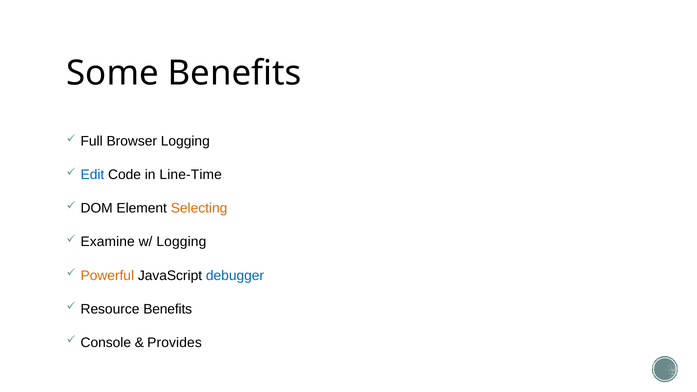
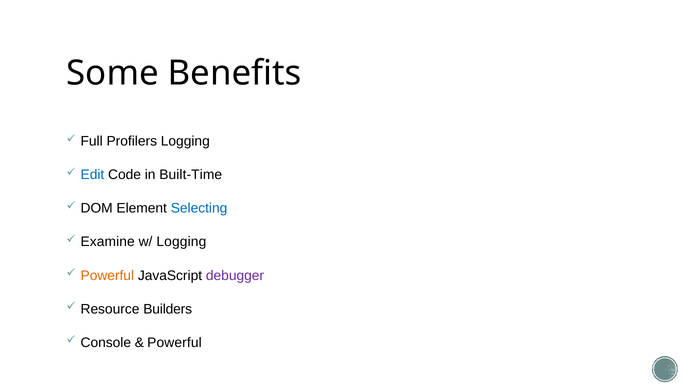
Browser: Browser -> Profilers
Line-Time: Line-Time -> Built-Time
Selecting colour: orange -> blue
debugger colour: blue -> purple
Resource Benefits: Benefits -> Builders
Provides at (175, 343): Provides -> Powerful
